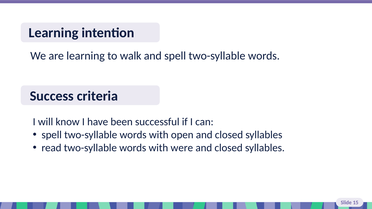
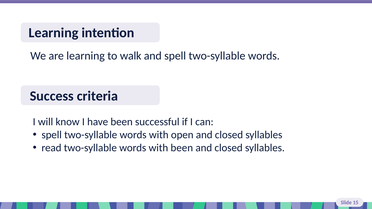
with were: were -> been
